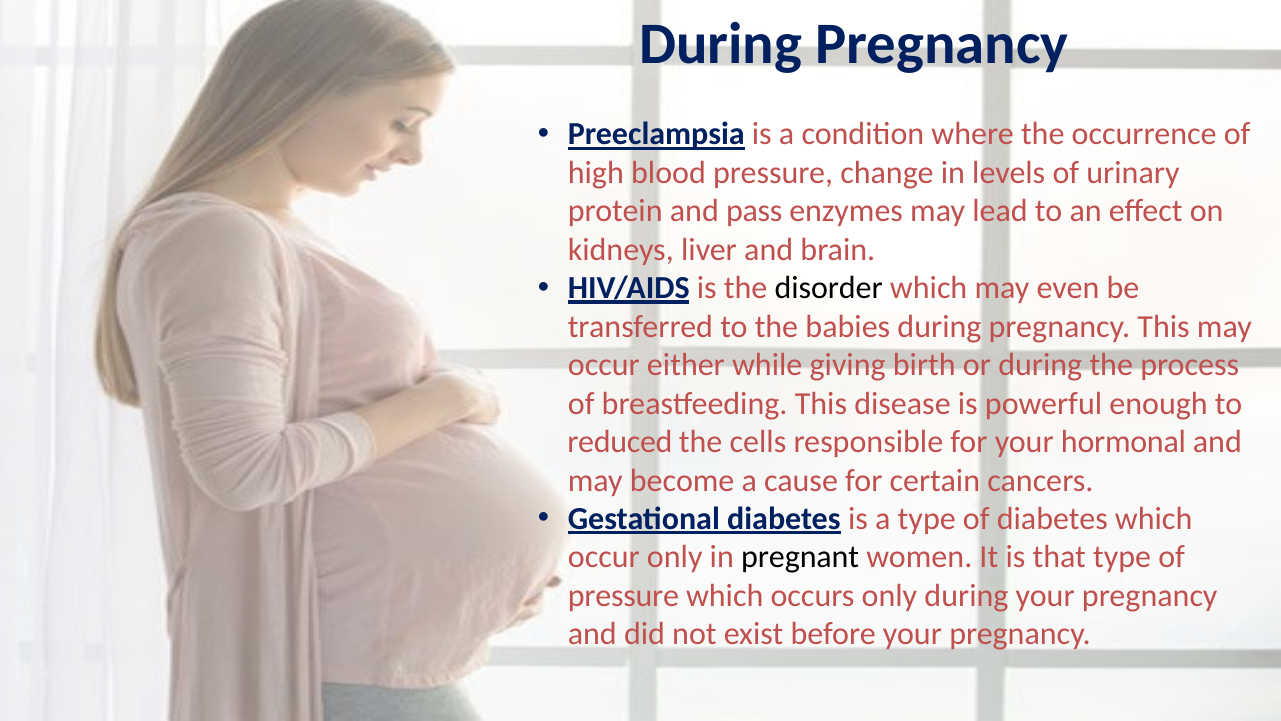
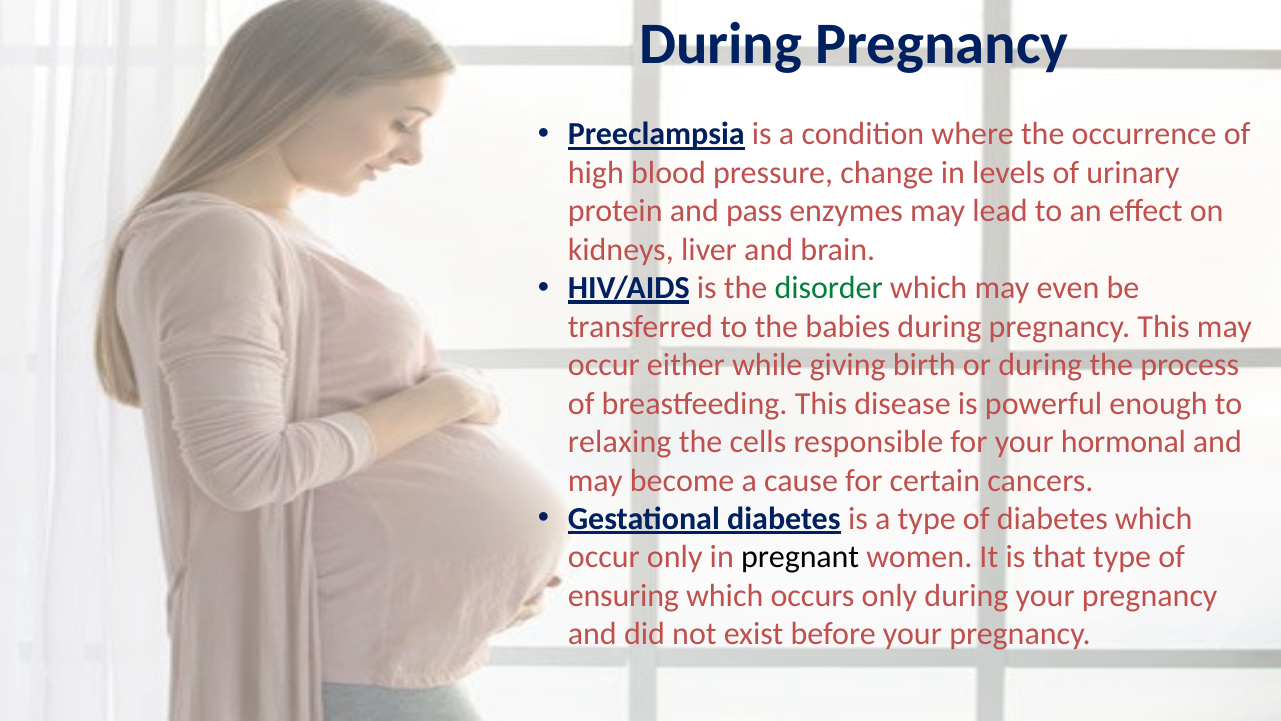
disorder colour: black -> green
reduced: reduced -> relaxing
pressure at (623, 596): pressure -> ensuring
